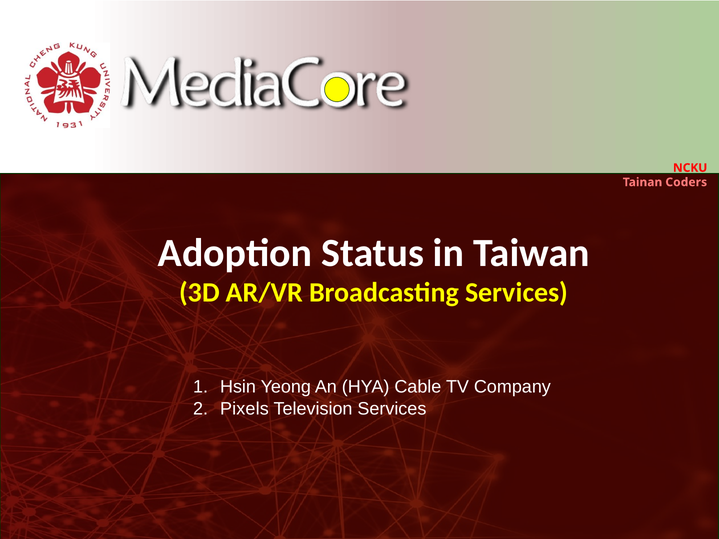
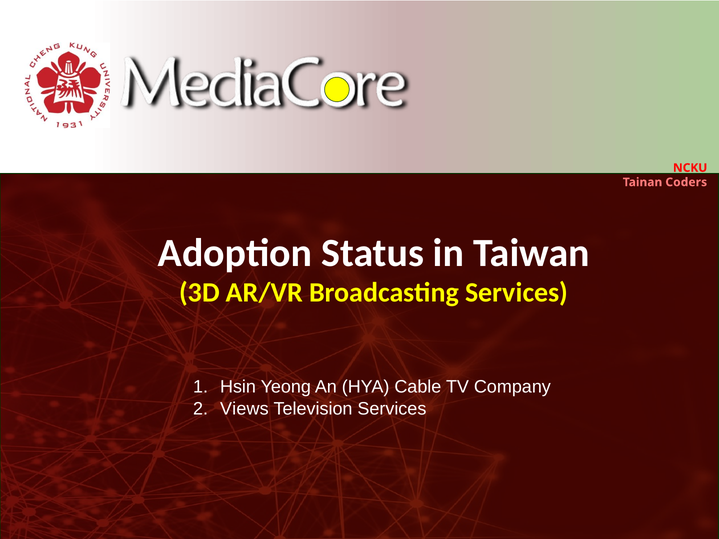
Pixels: Pixels -> Views
